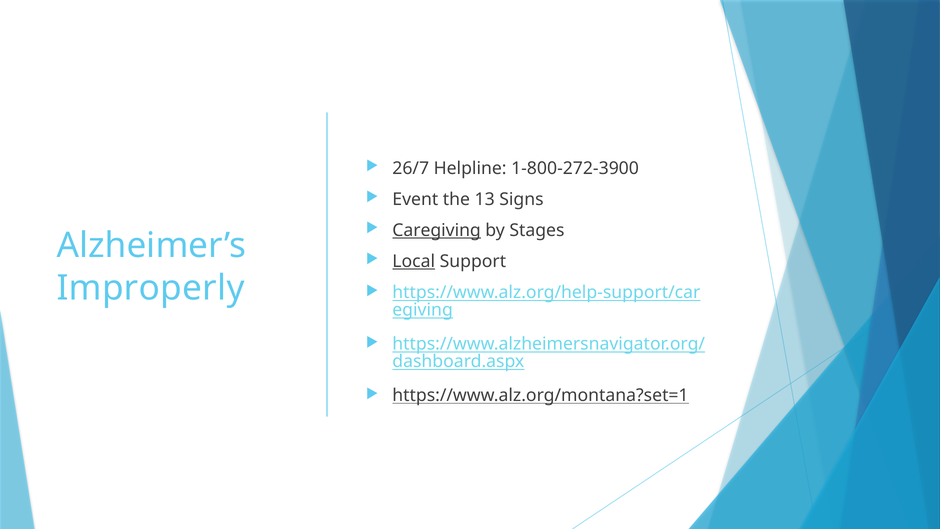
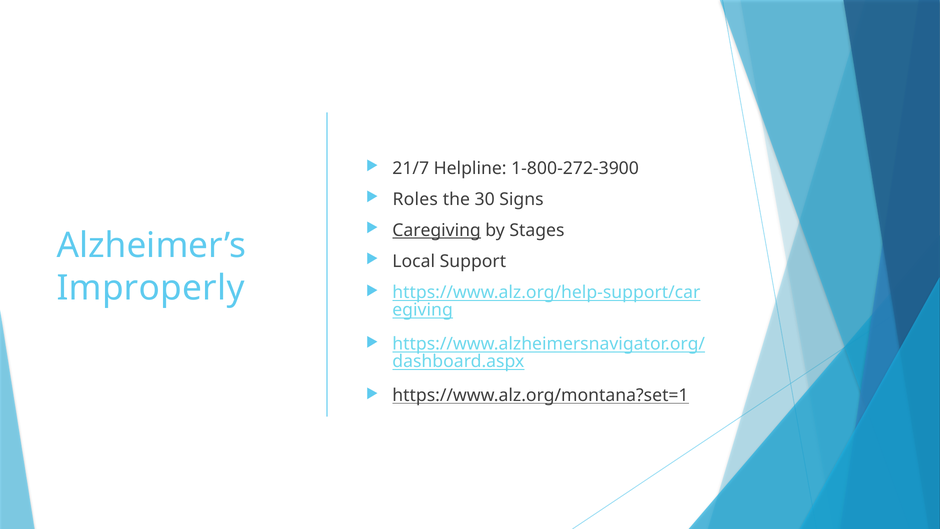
26/7: 26/7 -> 21/7
Event: Event -> Roles
13: 13 -> 30
Local underline: present -> none
